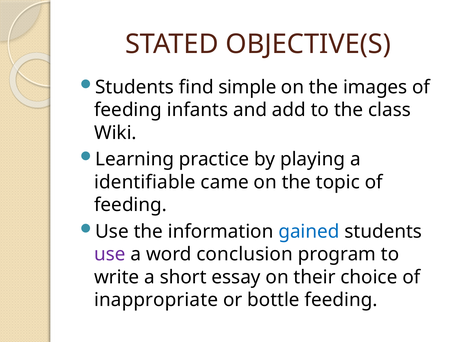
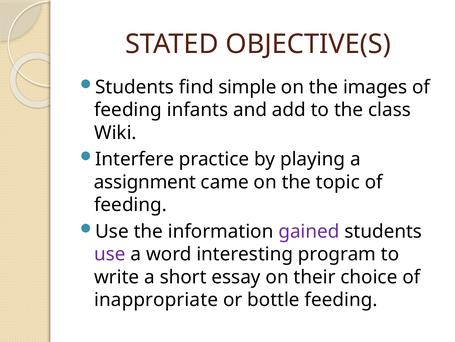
Learning: Learning -> Interfere
identifiable: identifiable -> assignment
gained colour: blue -> purple
conclusion: conclusion -> interesting
